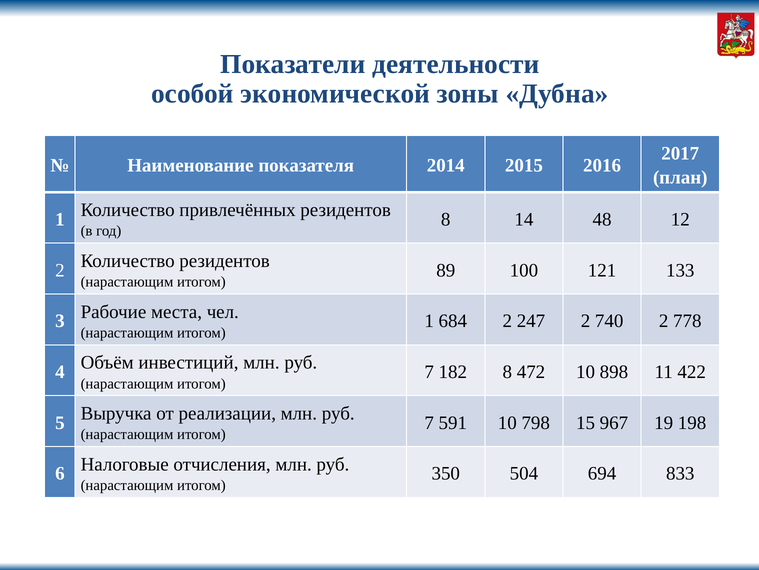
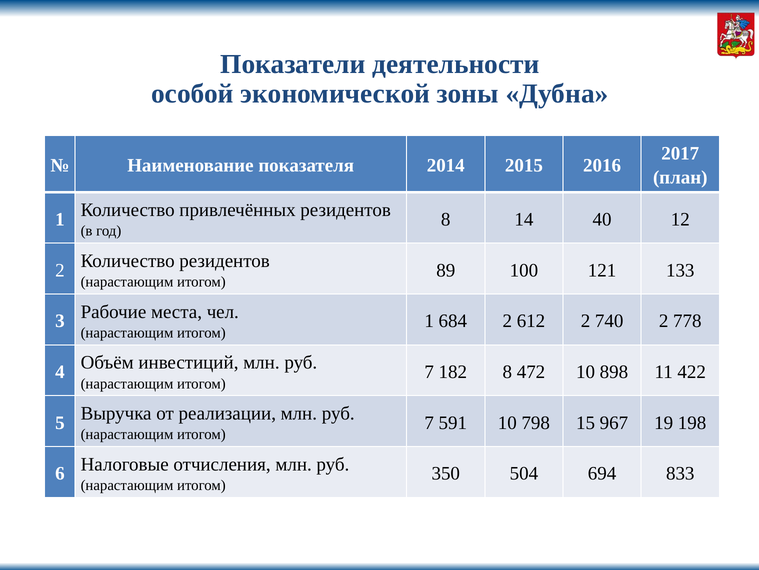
48: 48 -> 40
247: 247 -> 612
